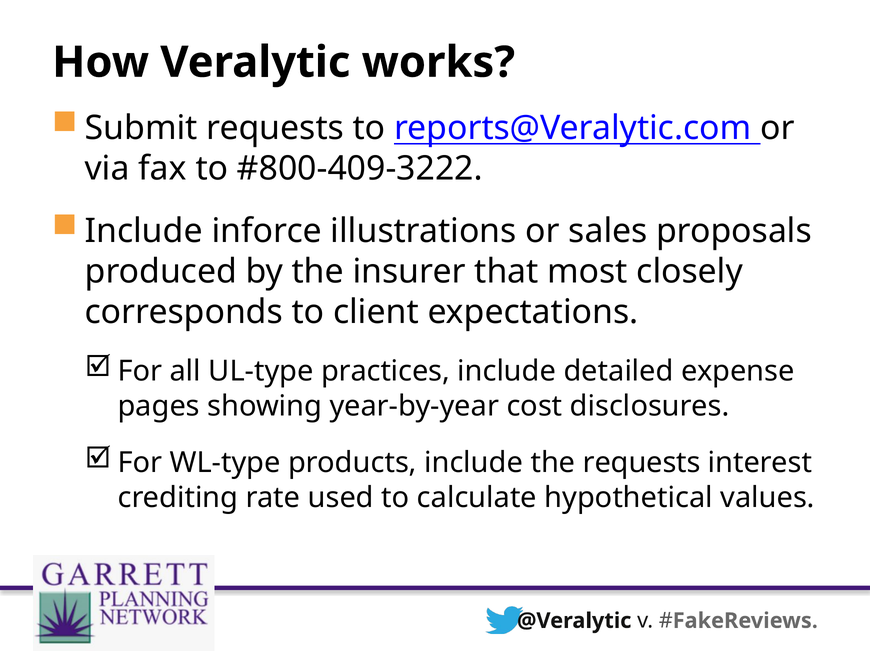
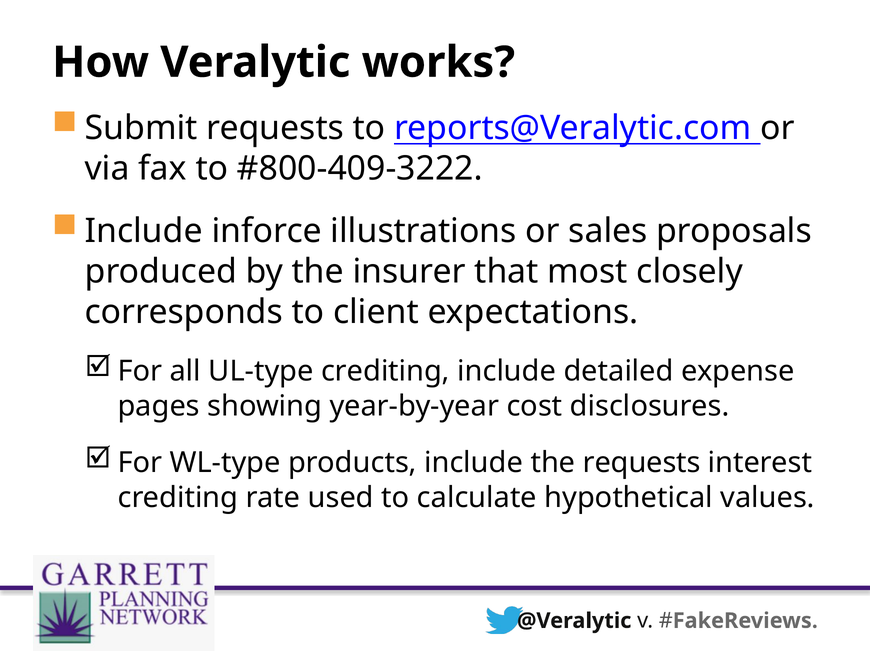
UL-type practices: practices -> crediting
